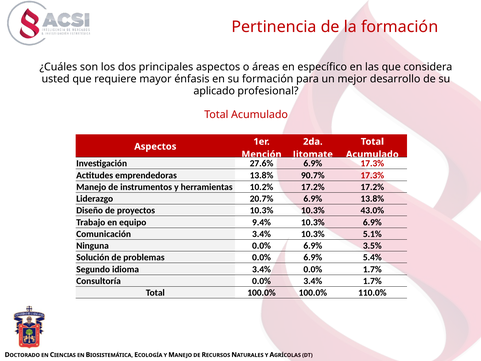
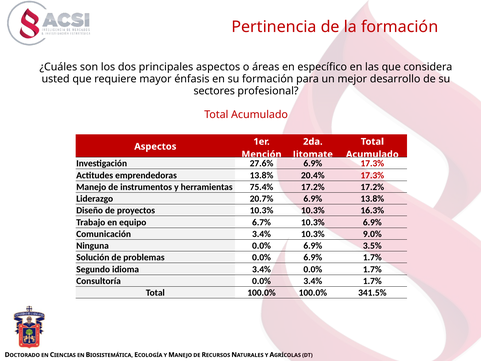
aplicado: aplicado -> sectores
90.7%: 90.7% -> 20.4%
10.2%: 10.2% -> 75.4%
43.0%: 43.0% -> 16.3%
9.4%: 9.4% -> 6.7%
5.1%: 5.1% -> 9.0%
6.9% 5.4%: 5.4% -> 1.7%
110.0%: 110.0% -> 341.5%
